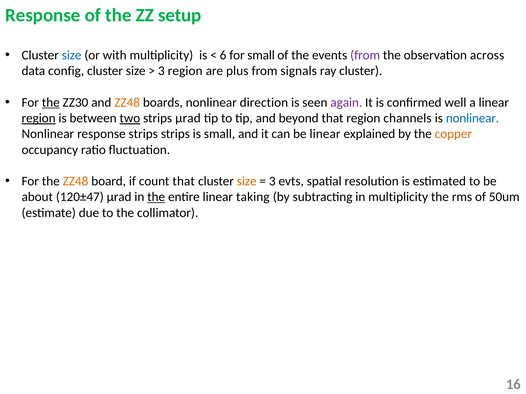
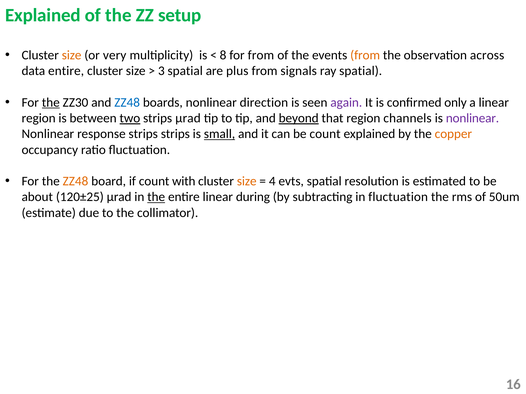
Response at (43, 15): Response -> Explained
size at (72, 55) colour: blue -> orange
with: with -> very
6: 6 -> 8
for small: small -> from
from at (365, 55) colour: purple -> orange
data config: config -> entire
3 region: region -> spatial
ray cluster: cluster -> spatial
ZZ48 at (127, 103) colour: orange -> blue
well: well -> only
region at (39, 118) underline: present -> none
beyond underline: none -> present
nonlinear at (472, 118) colour: blue -> purple
small at (219, 134) underline: none -> present
be linear: linear -> count
count that: that -> with
3 at (272, 181): 3 -> 4
120±47: 120±47 -> 120±25
taking: taking -> during
in multiplicity: multiplicity -> fluctuation
